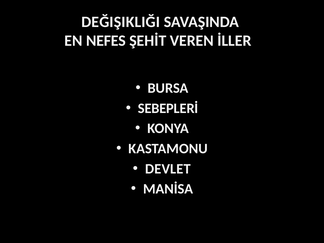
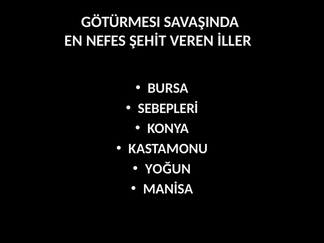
DEĞIŞIKLIĞI: DEĞIŞIKLIĞI -> GÖTÜRMESI
DEVLET: DEVLET -> YOĞUN
